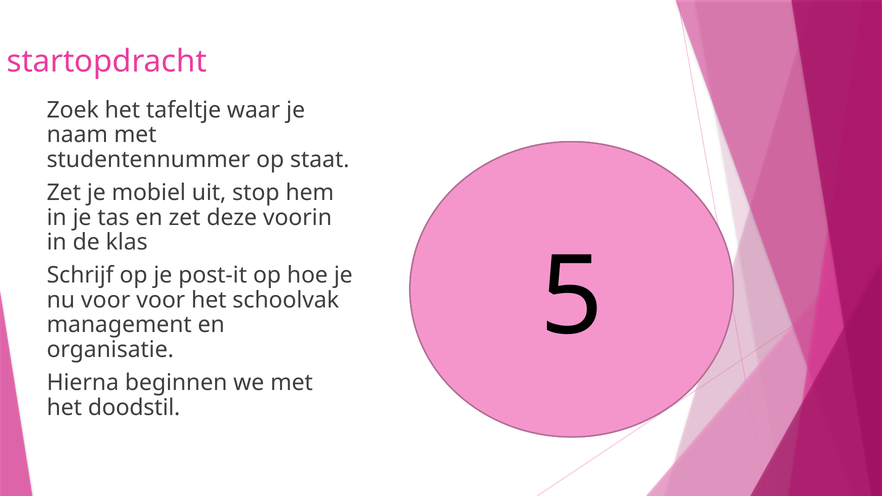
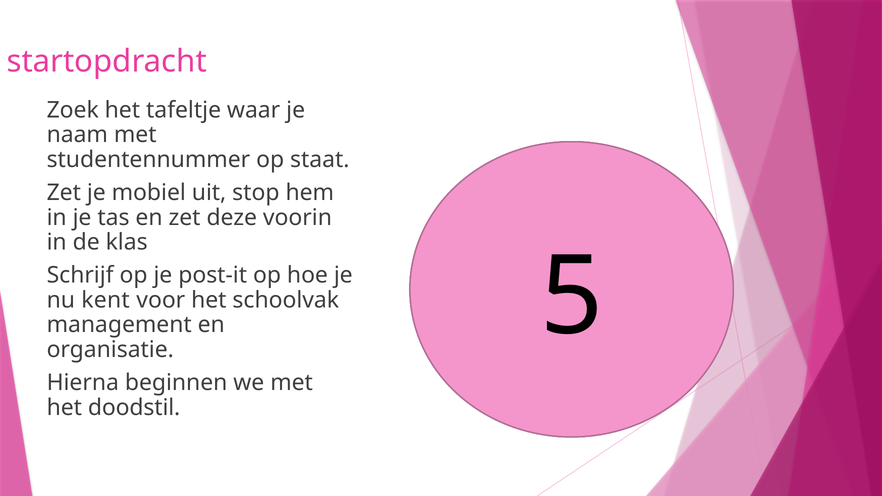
nu voor: voor -> kent
